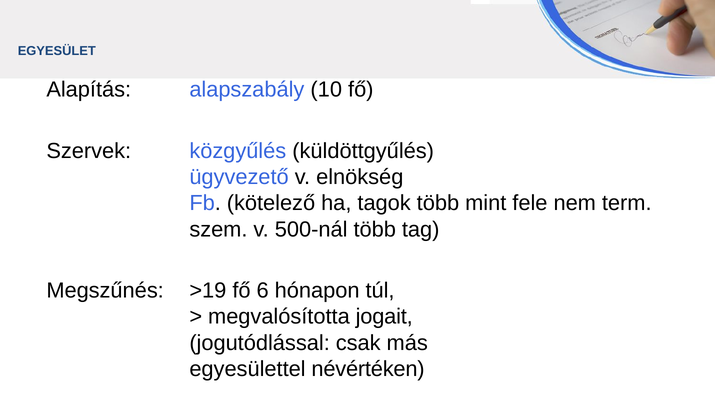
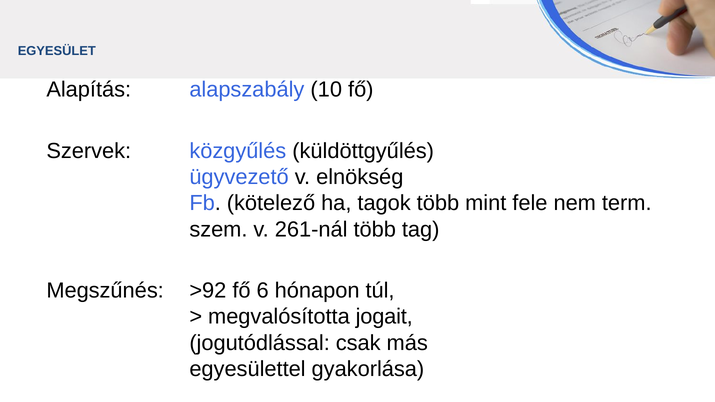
500-nál: 500-nál -> 261-nál
>19: >19 -> >92
névértéken: névértéken -> gyakorlása
